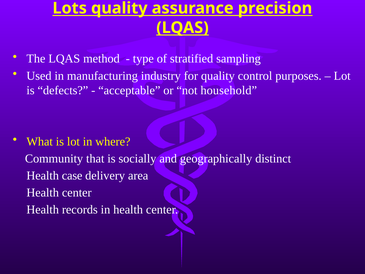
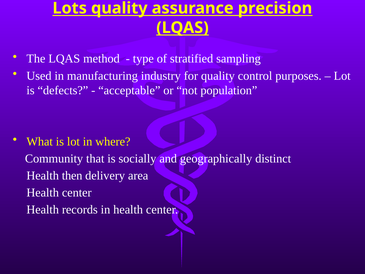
household: household -> population
case: case -> then
